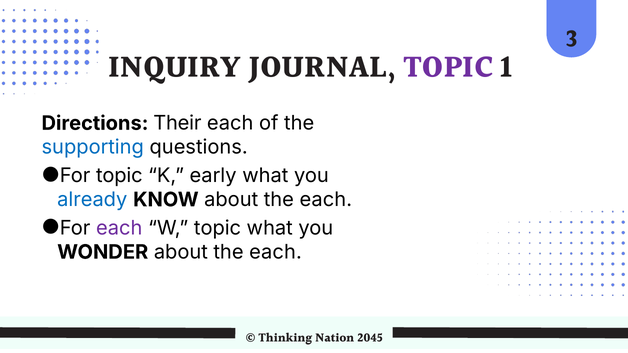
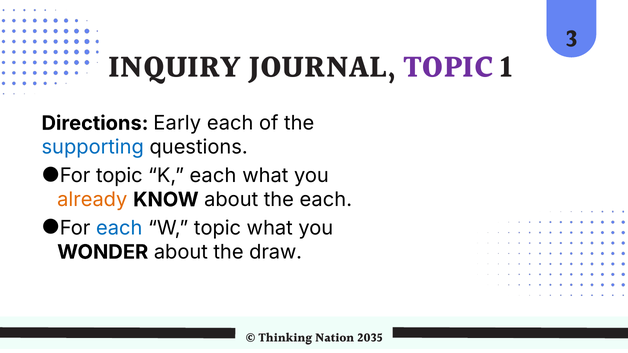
Their: Their -> Early
K early: early -> each
already colour: blue -> orange
each at (119, 228) colour: purple -> blue
WONDER about the each: each -> draw
2045: 2045 -> 2035
